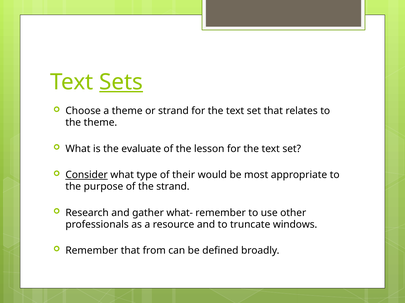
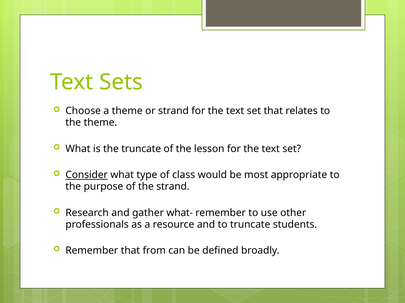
Sets underline: present -> none
the evaluate: evaluate -> truncate
their: their -> class
windows: windows -> students
